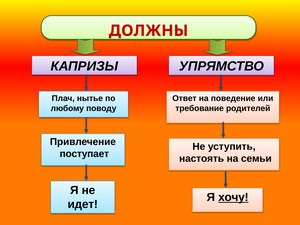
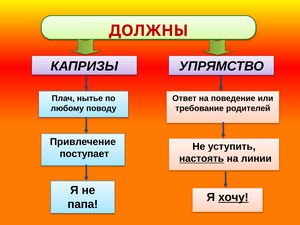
настоять underline: none -> present
семьи: семьи -> линии
идет: идет -> папа
